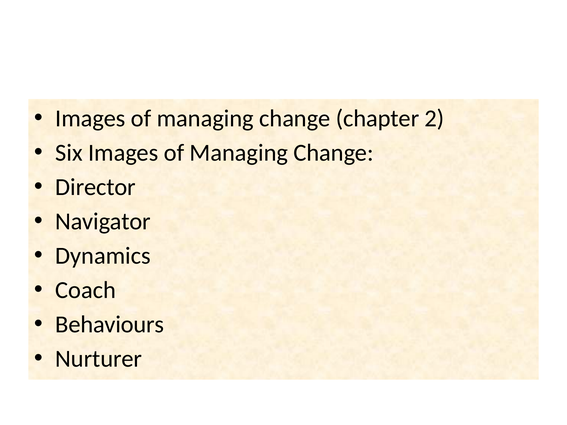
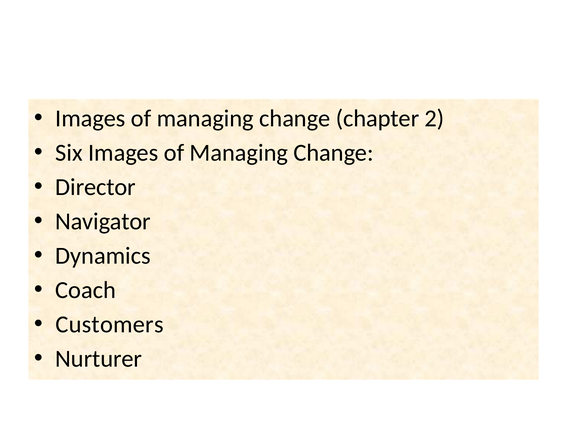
Behaviours: Behaviours -> Customers
